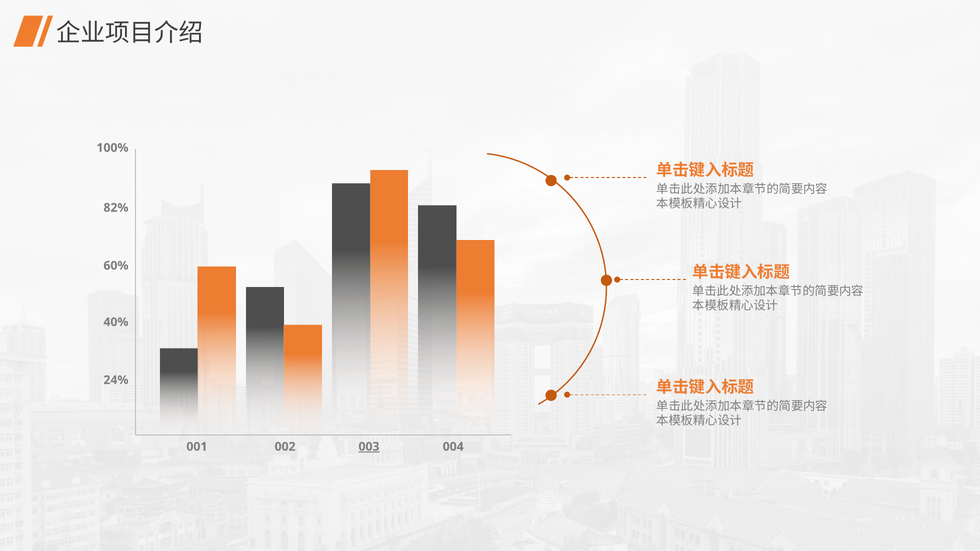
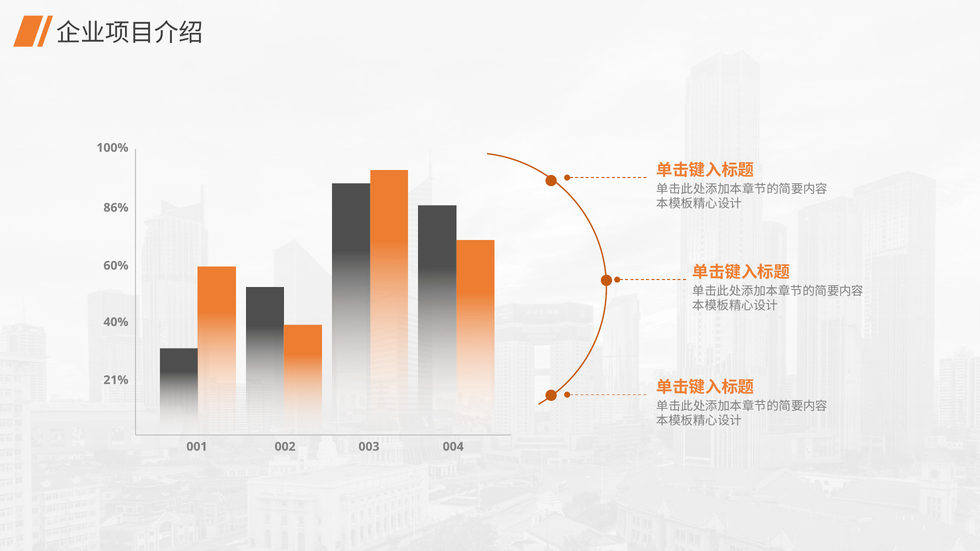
82%: 82% -> 86%
24%: 24% -> 21%
003 underline: present -> none
